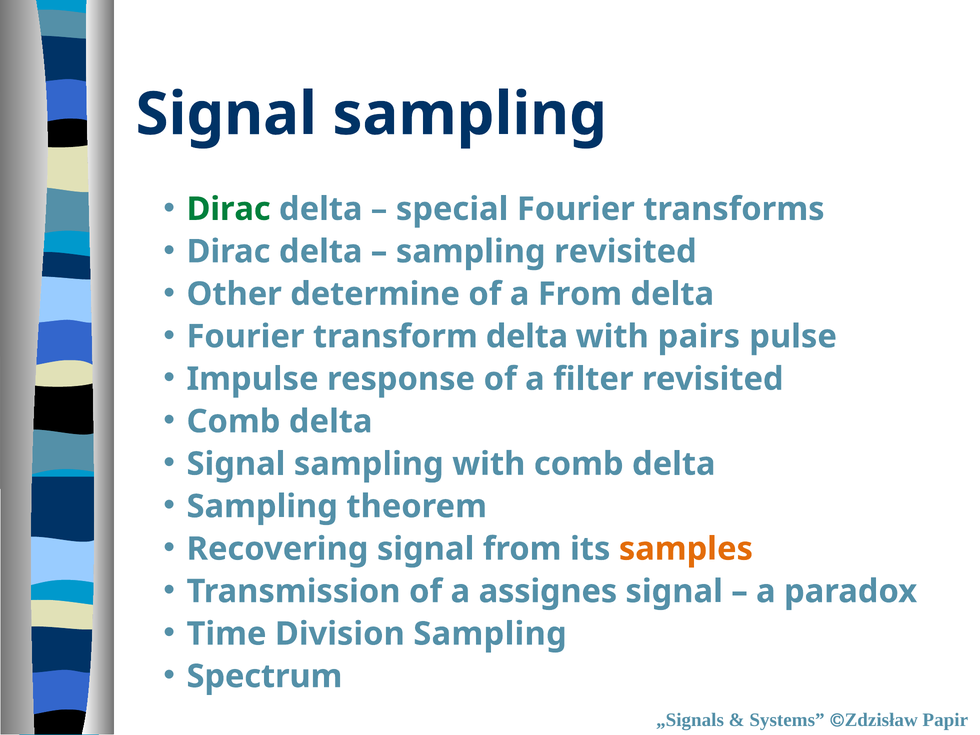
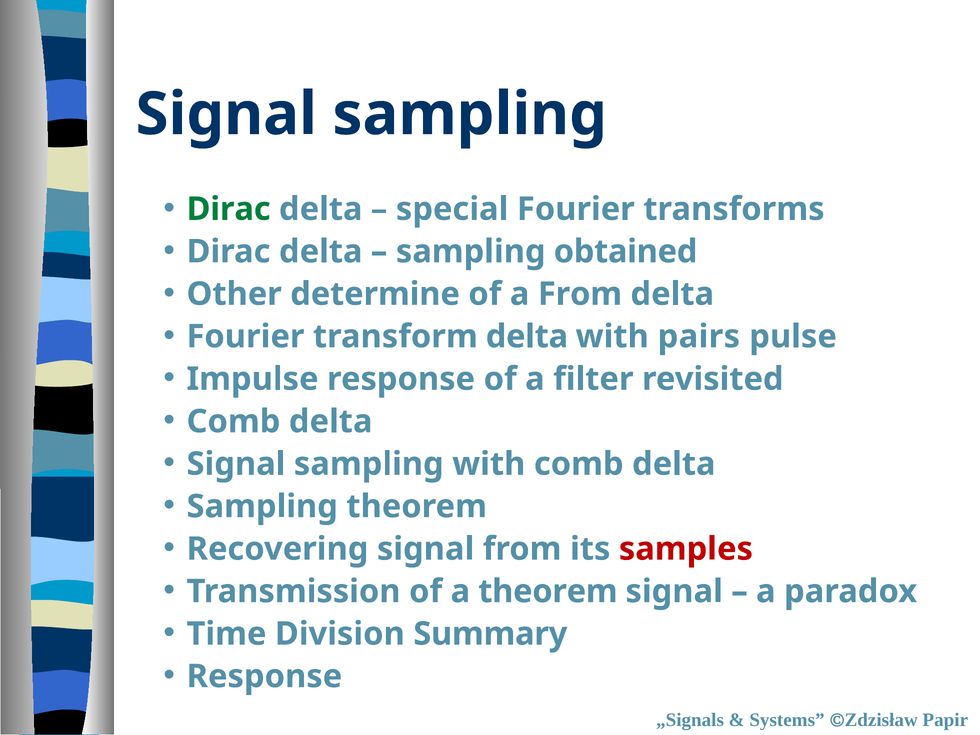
sampling revisited: revisited -> obtained
samples colour: orange -> red
a assignes: assignes -> theorem
Division Sampling: Sampling -> Summary
Spectrum at (264, 676): Spectrum -> Response
